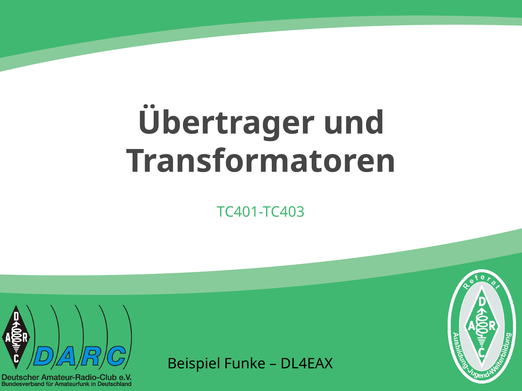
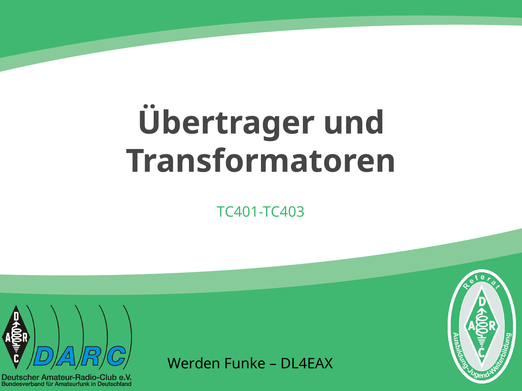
Beispiel: Beispiel -> Werden
